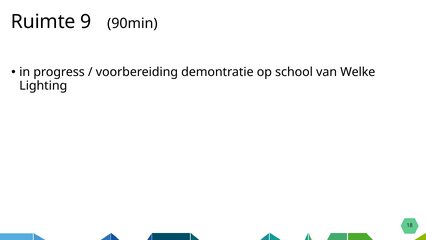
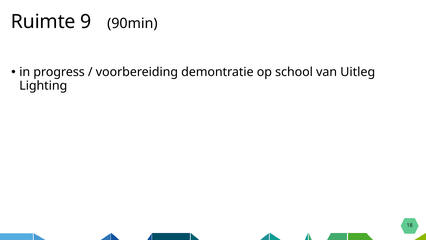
Welke: Welke -> Uitleg
